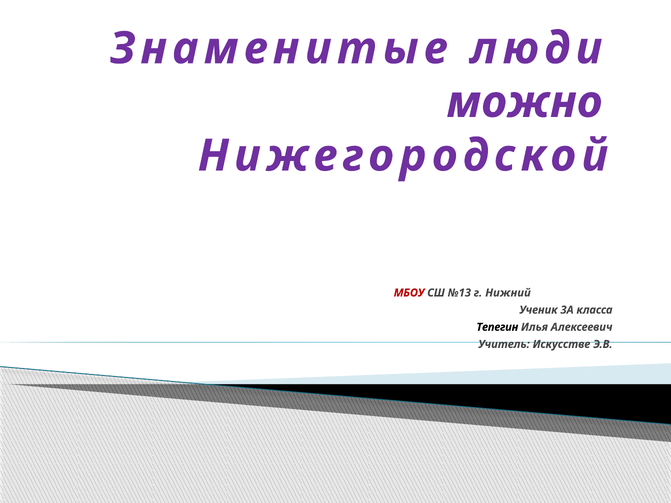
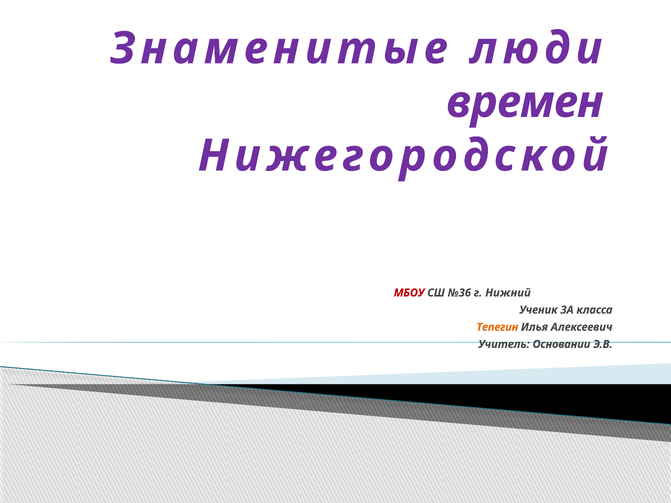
можно: можно -> времен
№13: №13 -> №36
Тепегин colour: black -> orange
Искусстве: Искусстве -> Основании
